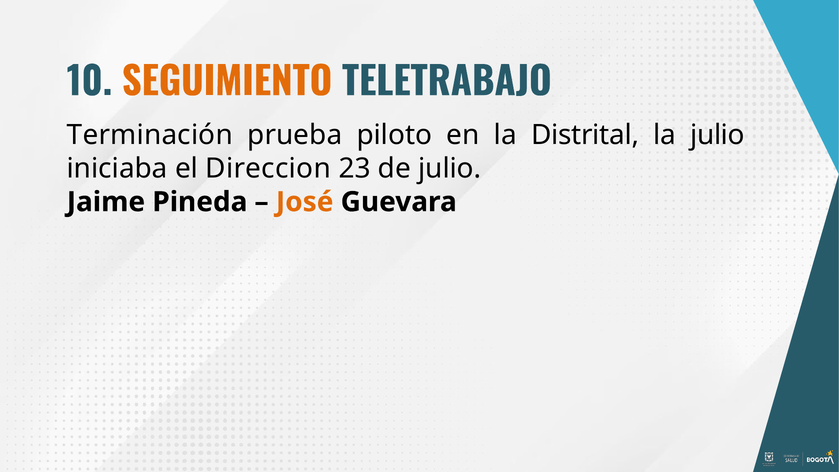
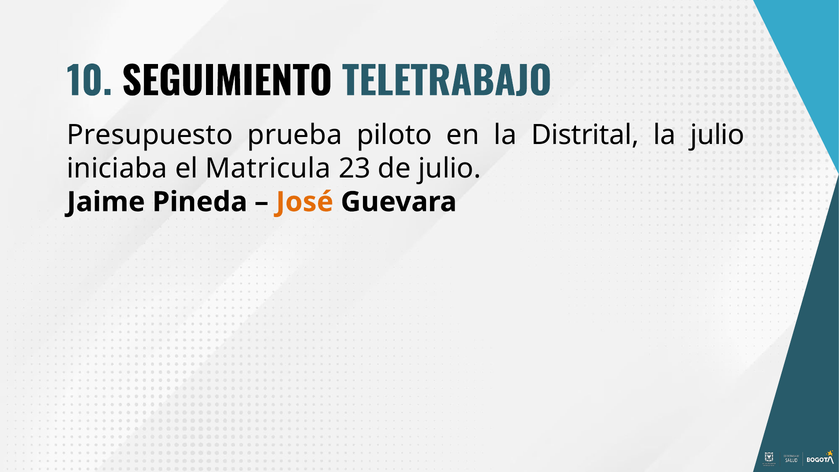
SEGUIMIENTO colour: orange -> black
Terminación: Terminación -> Presupuesto
Direccion: Direccion -> Matricula
